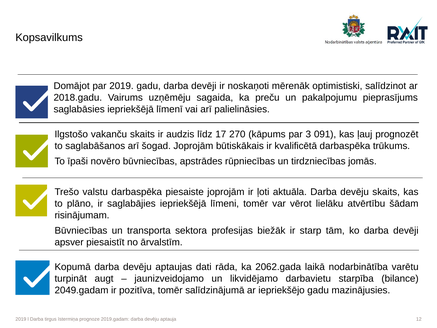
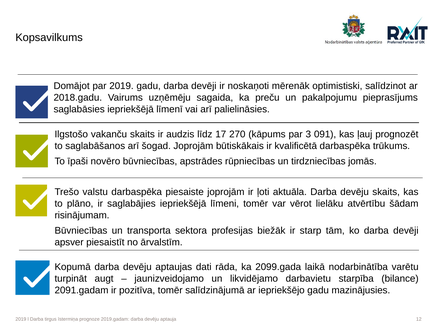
2062.gada: 2062.gada -> 2099.gada
2049.gadam: 2049.gadam -> 2091.gadam
